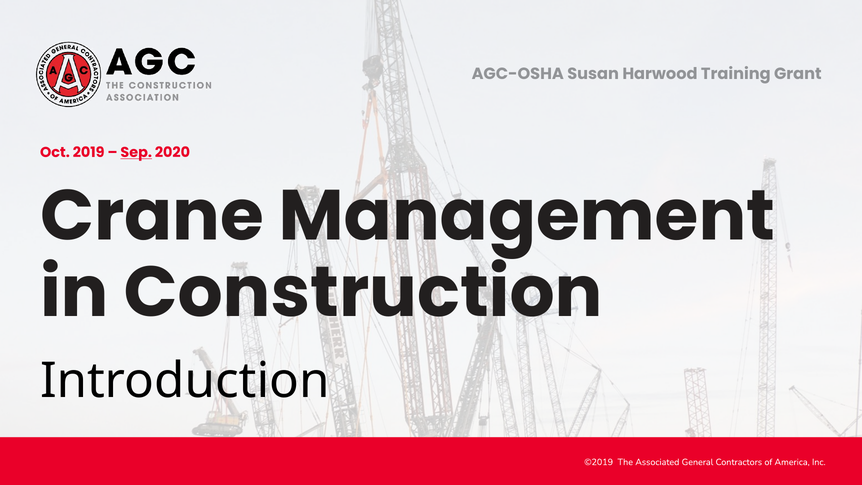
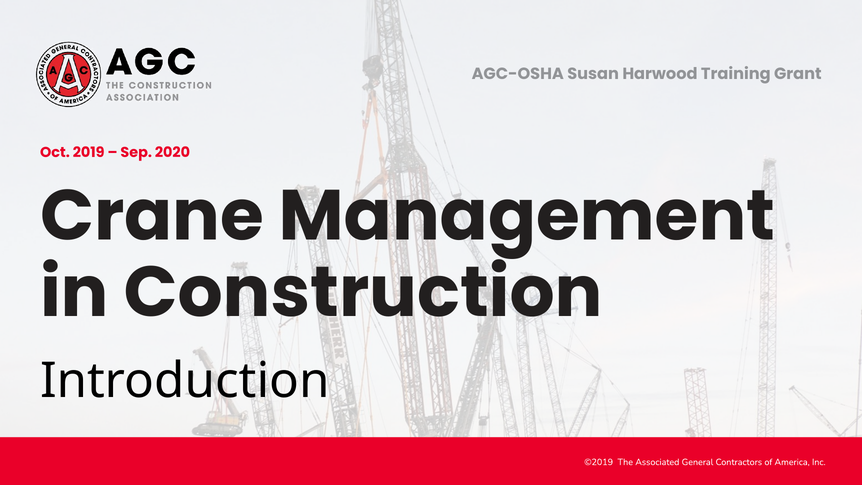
Sep underline: present -> none
